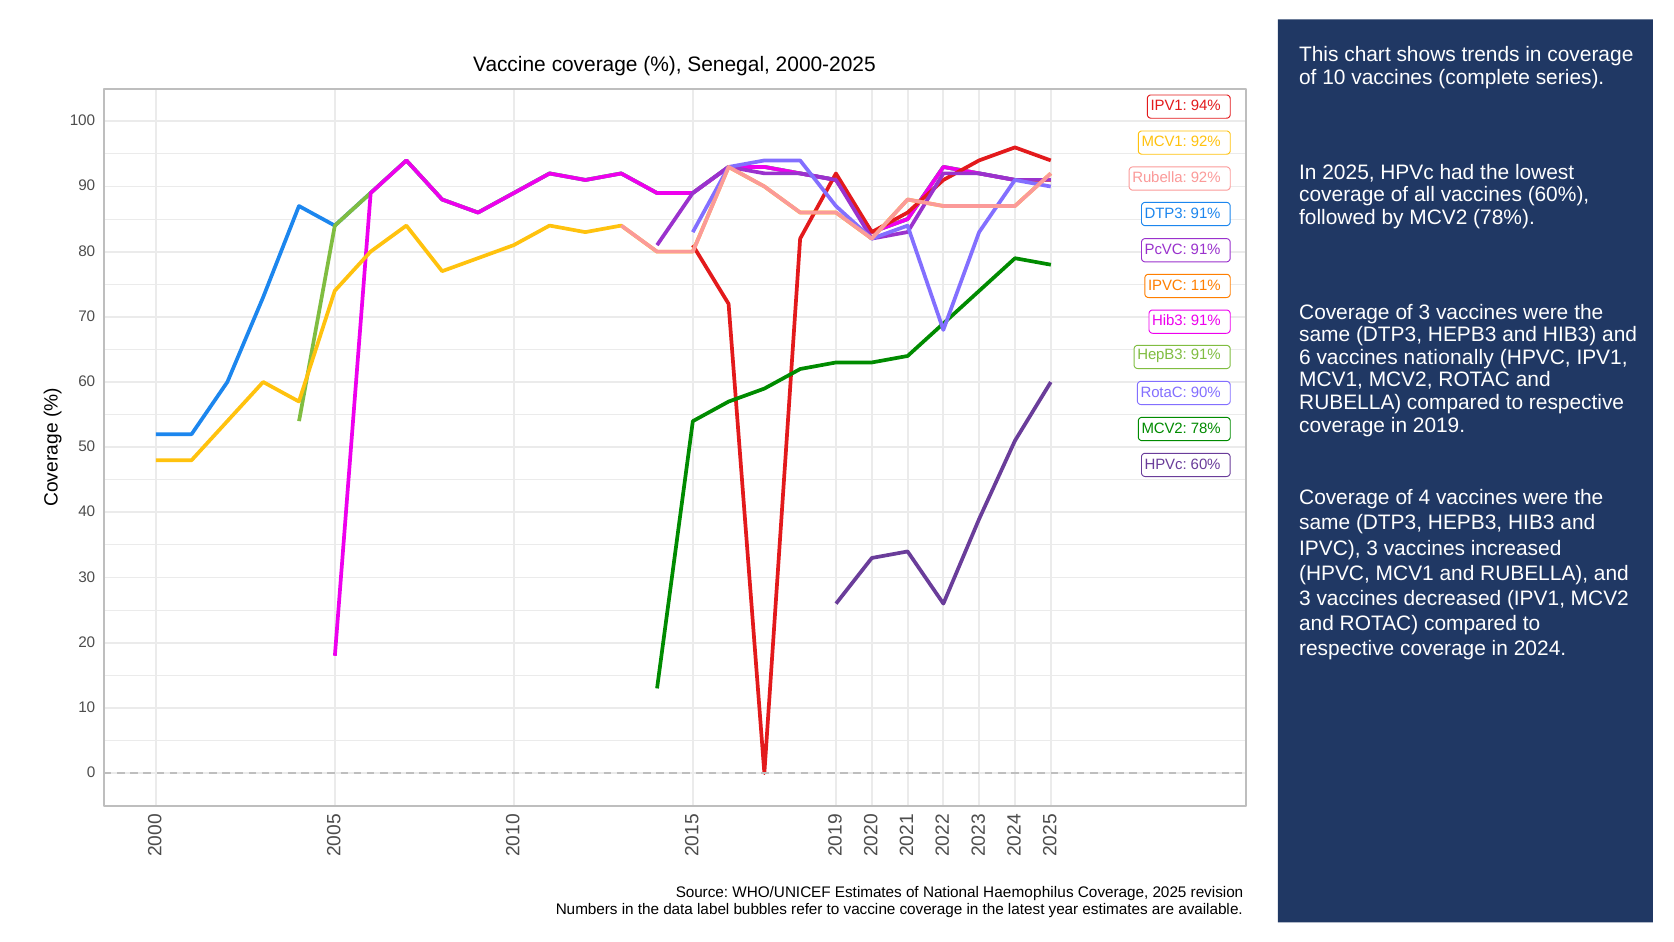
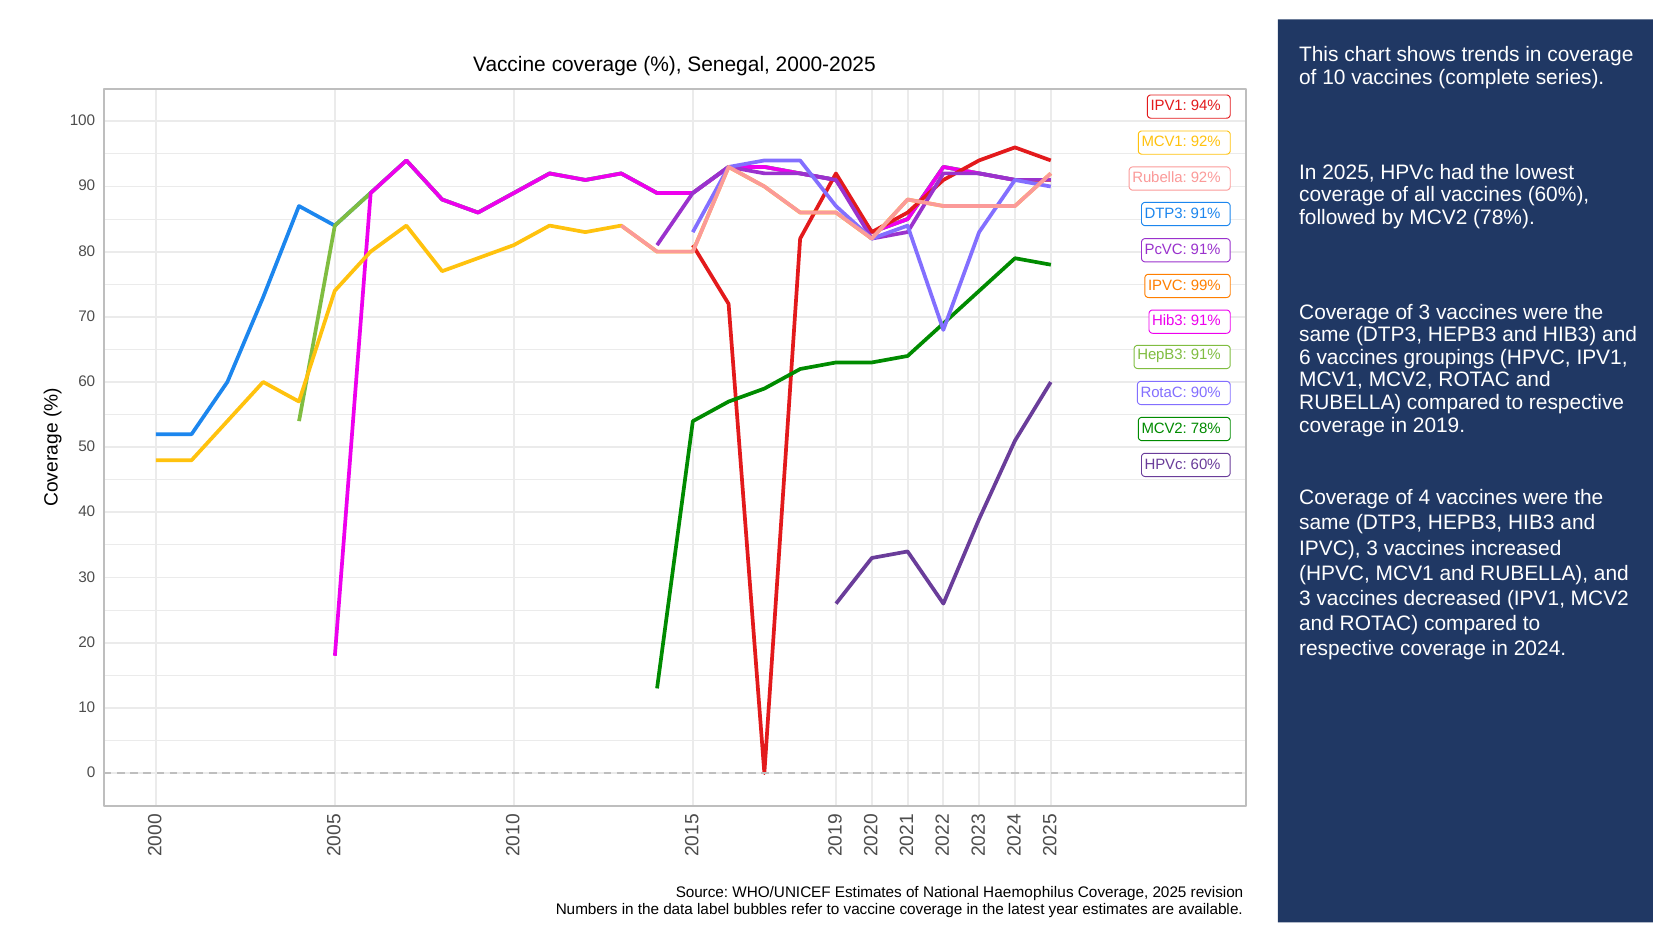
11%: 11% -> 99%
nationally: nationally -> groupings
